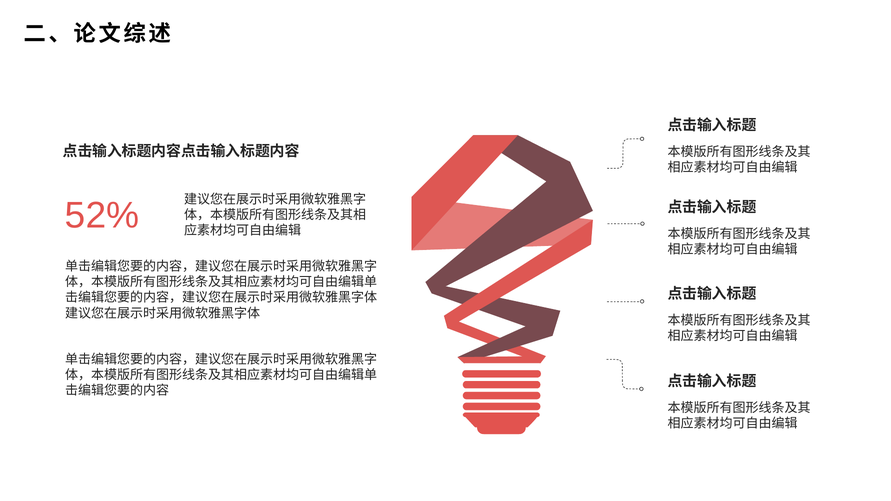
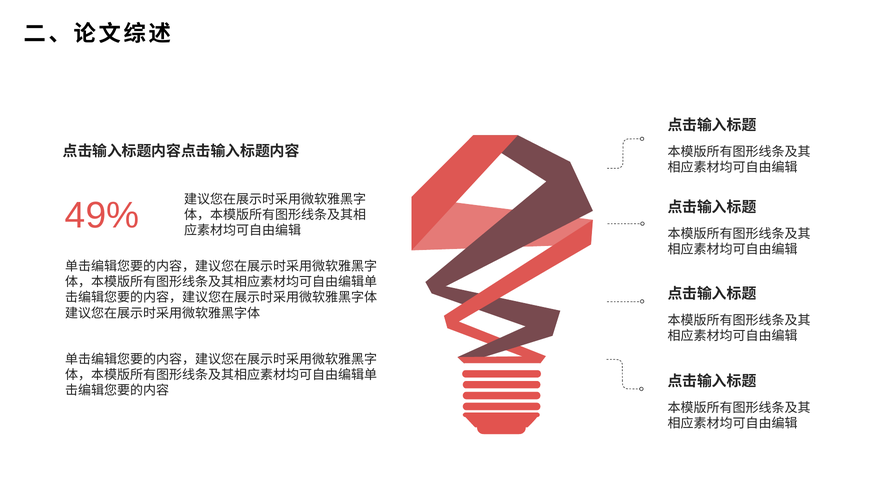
52%: 52% -> 49%
